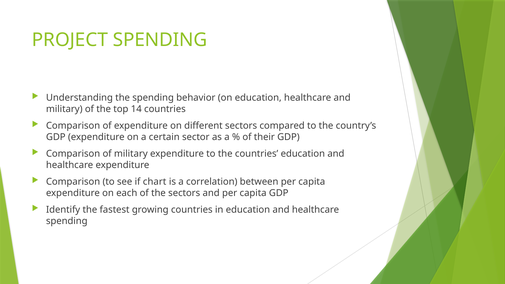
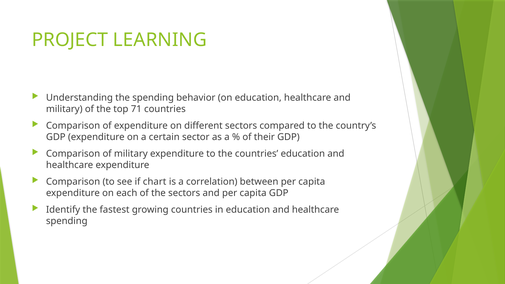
PROJECT SPENDING: SPENDING -> LEARNING
14: 14 -> 71
